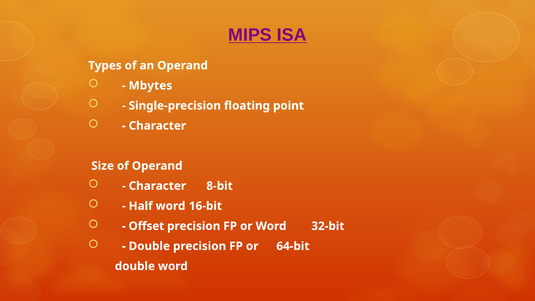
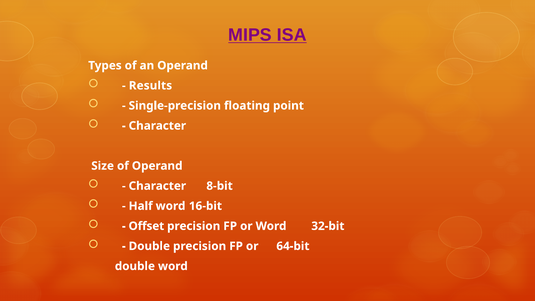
Mbytes: Mbytes -> Results
